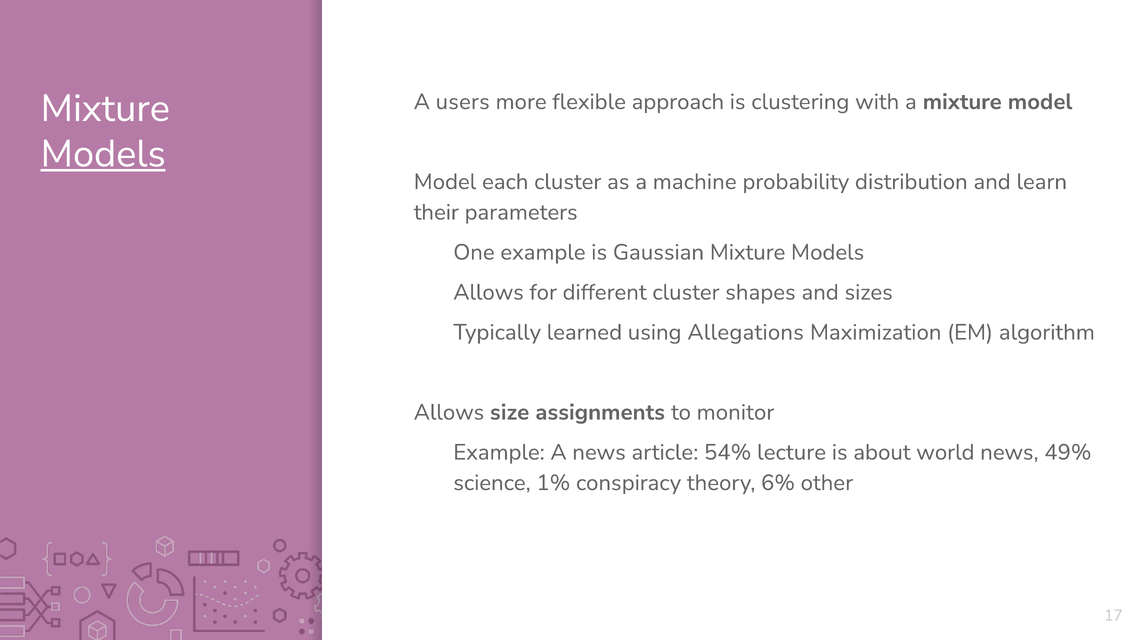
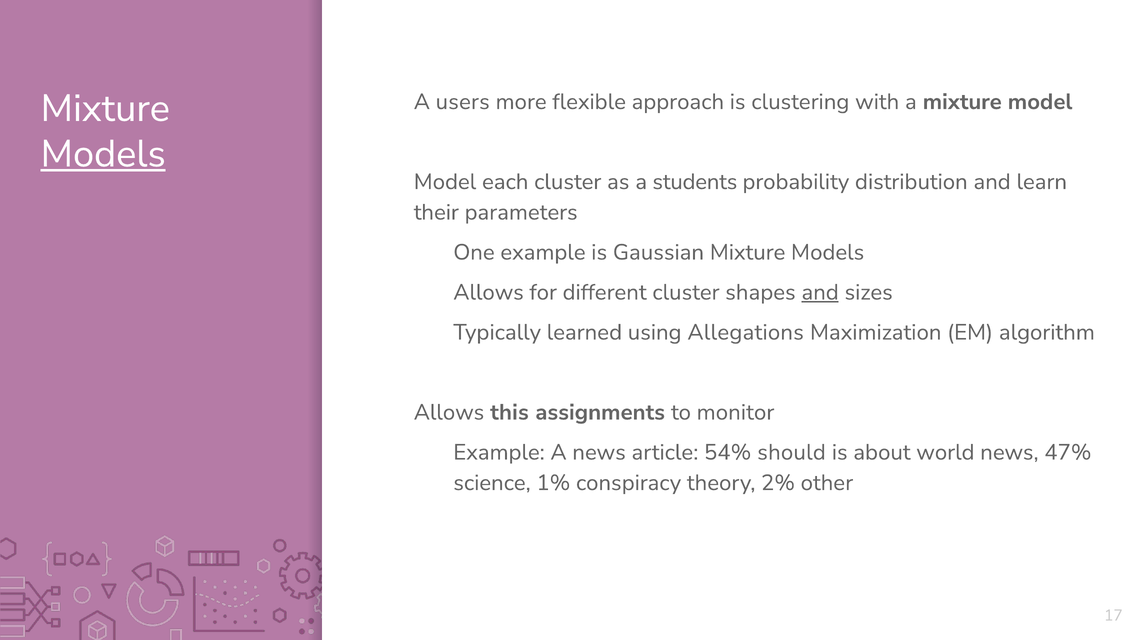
machine: machine -> students
and at (820, 293) underline: none -> present
size: size -> this
lecture: lecture -> should
49%: 49% -> 47%
6%: 6% -> 2%
